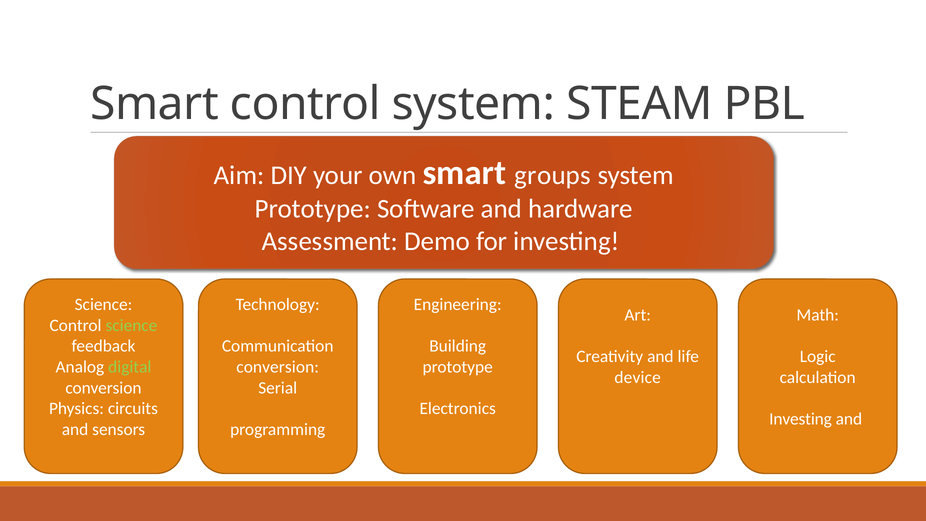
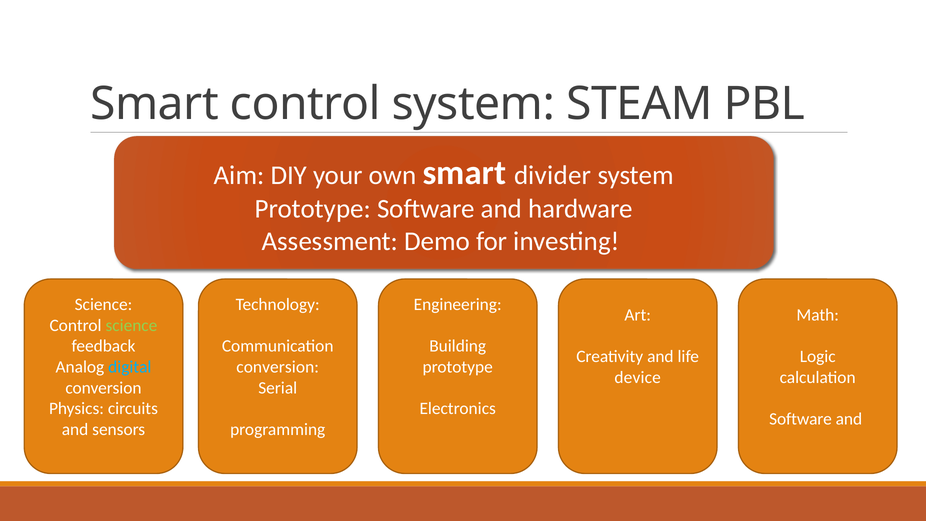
groups: groups -> divider
digital colour: light green -> light blue
Investing at (801, 419): Investing -> Software
